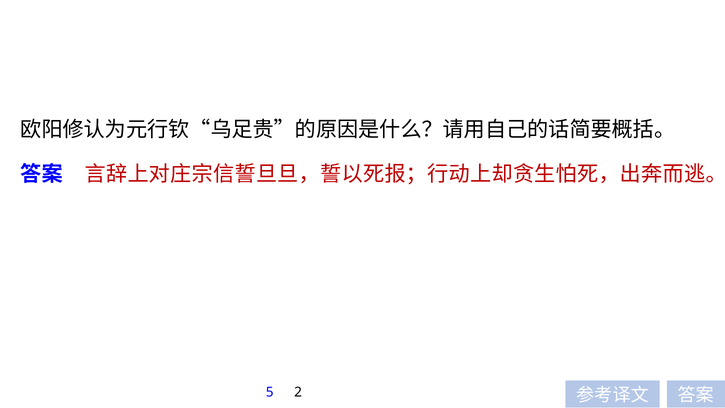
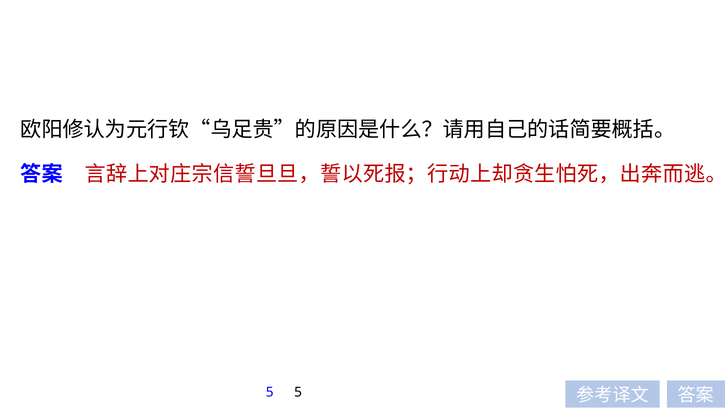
5 2: 2 -> 5
